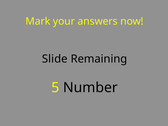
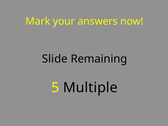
Number: Number -> Multiple
